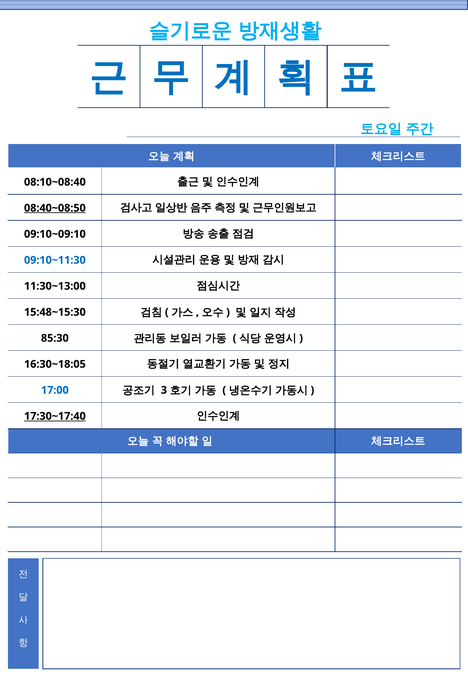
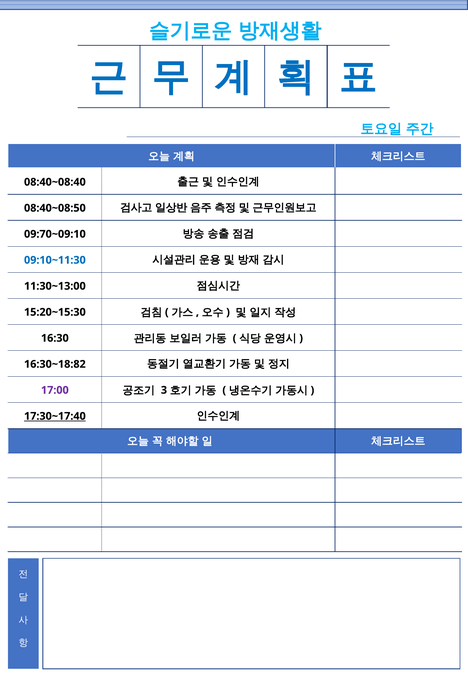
08:10~08:40: 08:10~08:40 -> 08:40~08:40
08:40~08:50 underline: present -> none
09:10~09:10: 09:10~09:10 -> 09:70~09:10
15:48~15:30: 15:48~15:30 -> 15:20~15:30
85:30: 85:30 -> 16:30
16:30~18:05: 16:30~18:05 -> 16:30~18:82
17:00 colour: blue -> purple
